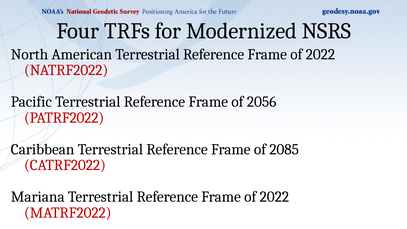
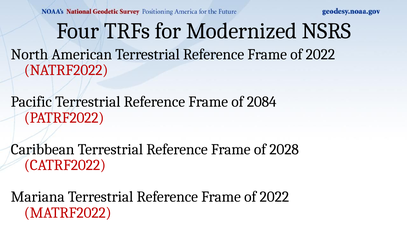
2056: 2056 -> 2084
2085: 2085 -> 2028
